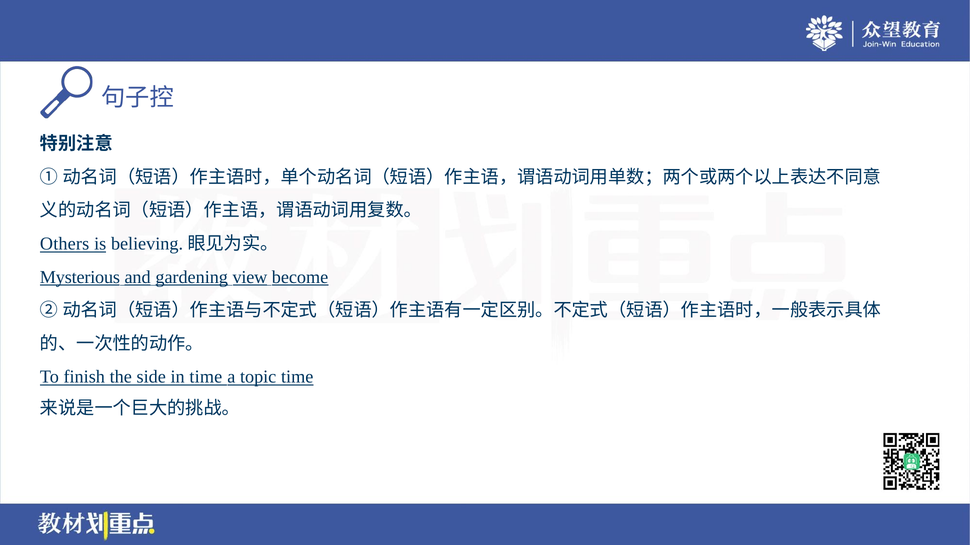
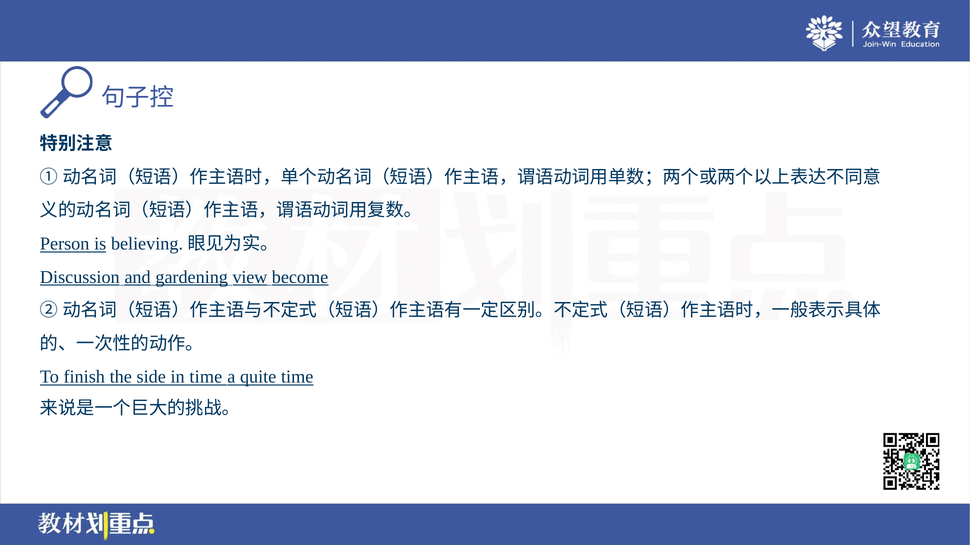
Others: Others -> Person
Mysterious: Mysterious -> Discussion
topic: topic -> quite
